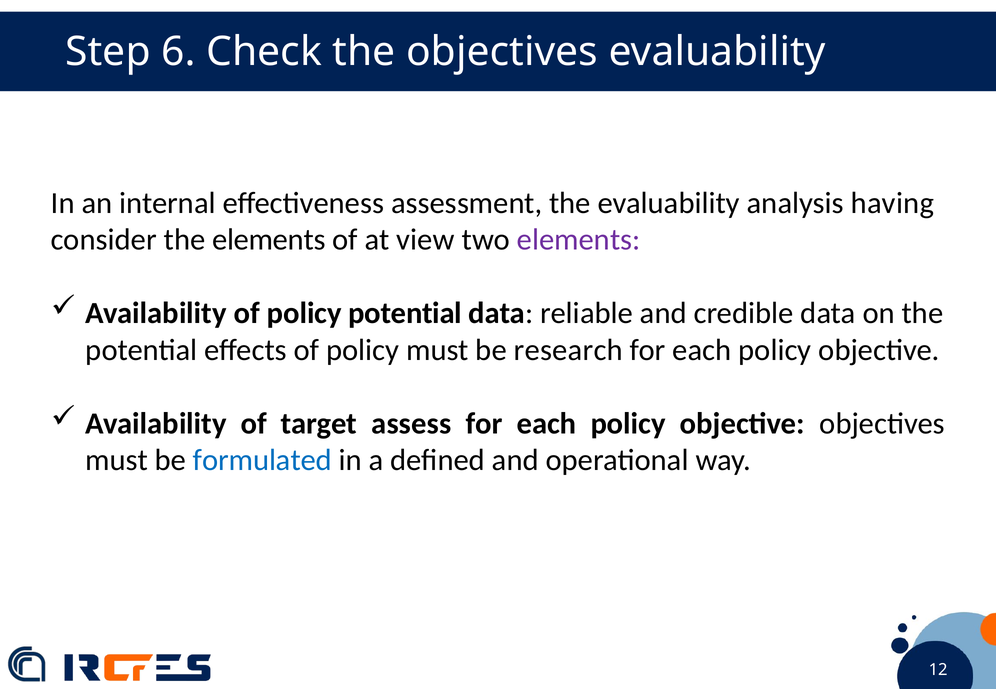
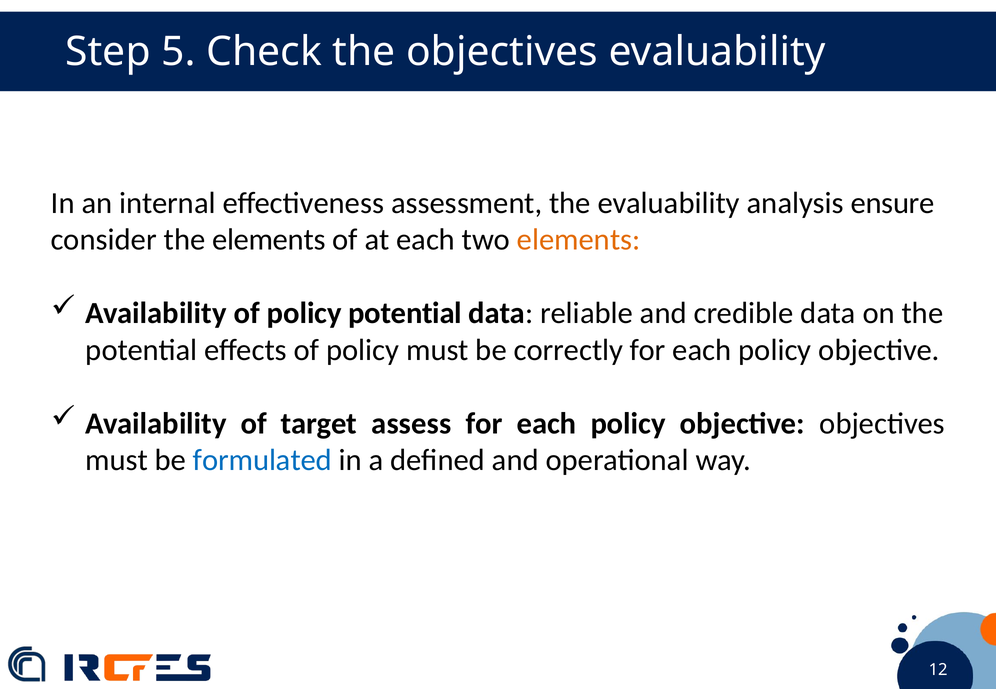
6: 6 -> 5
having: having -> ensure
at view: view -> each
elements at (579, 240) colour: purple -> orange
research: research -> correctly
